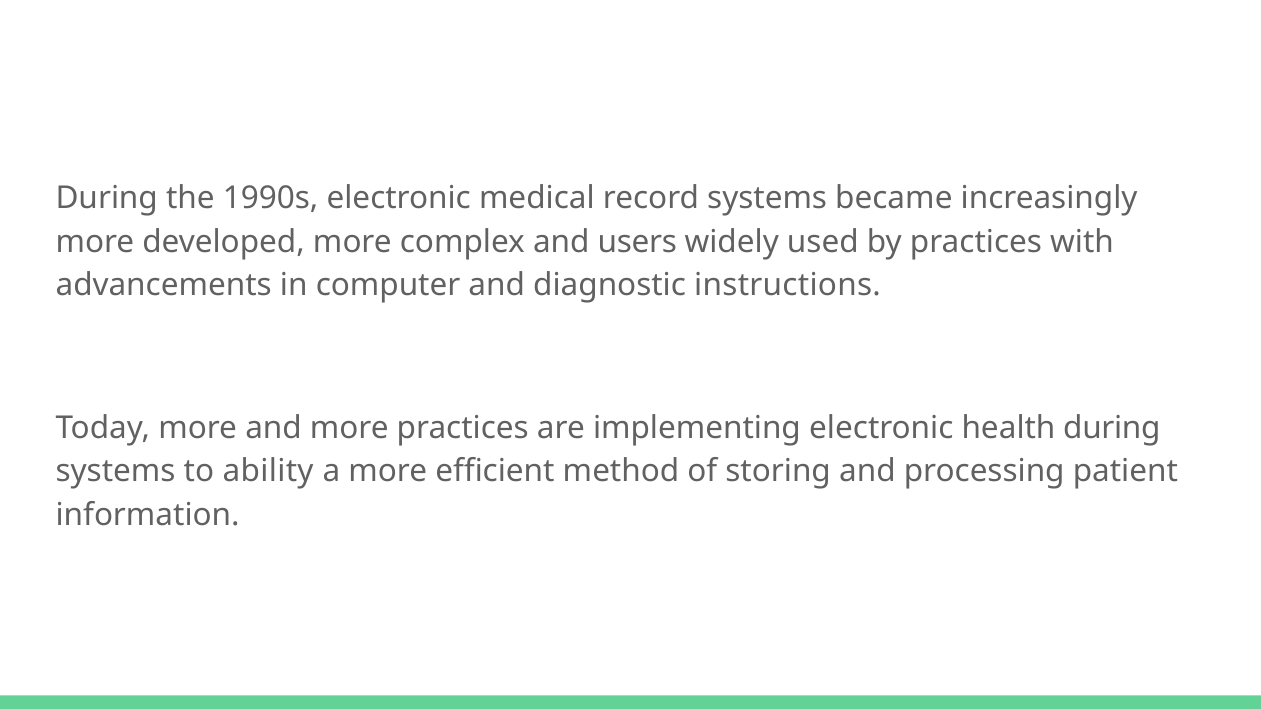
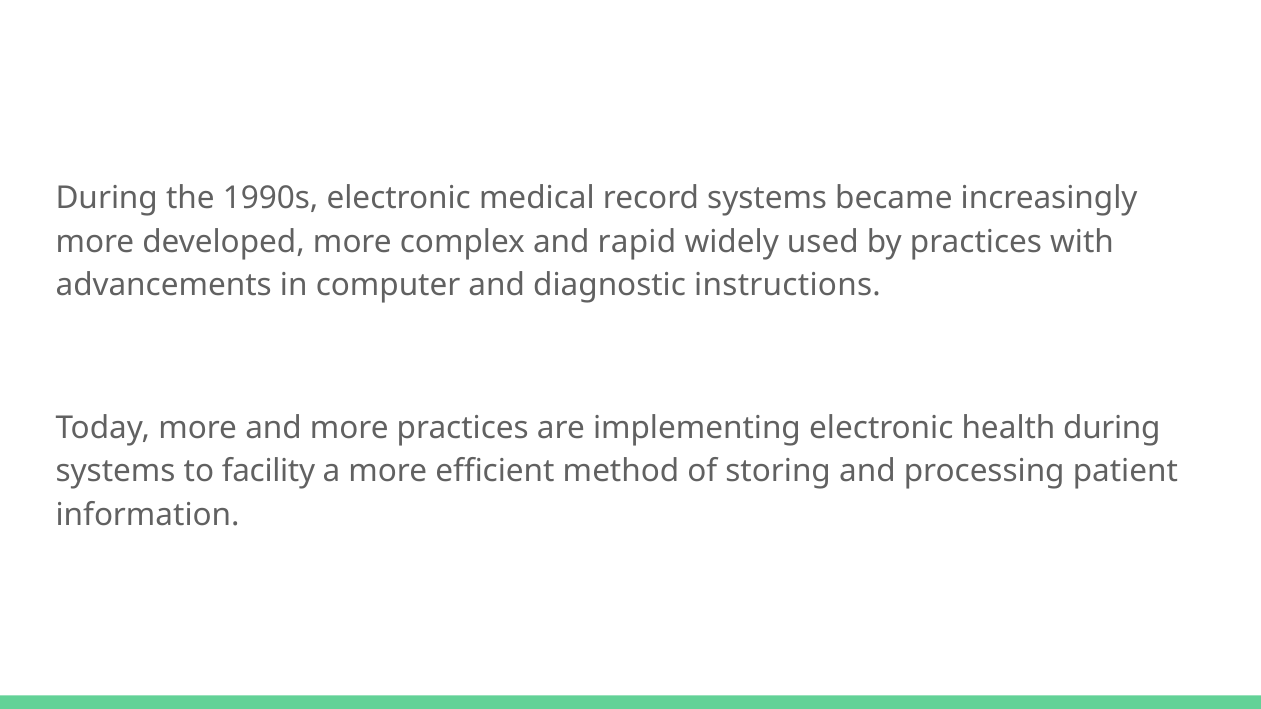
users: users -> rapid
ability: ability -> facility
